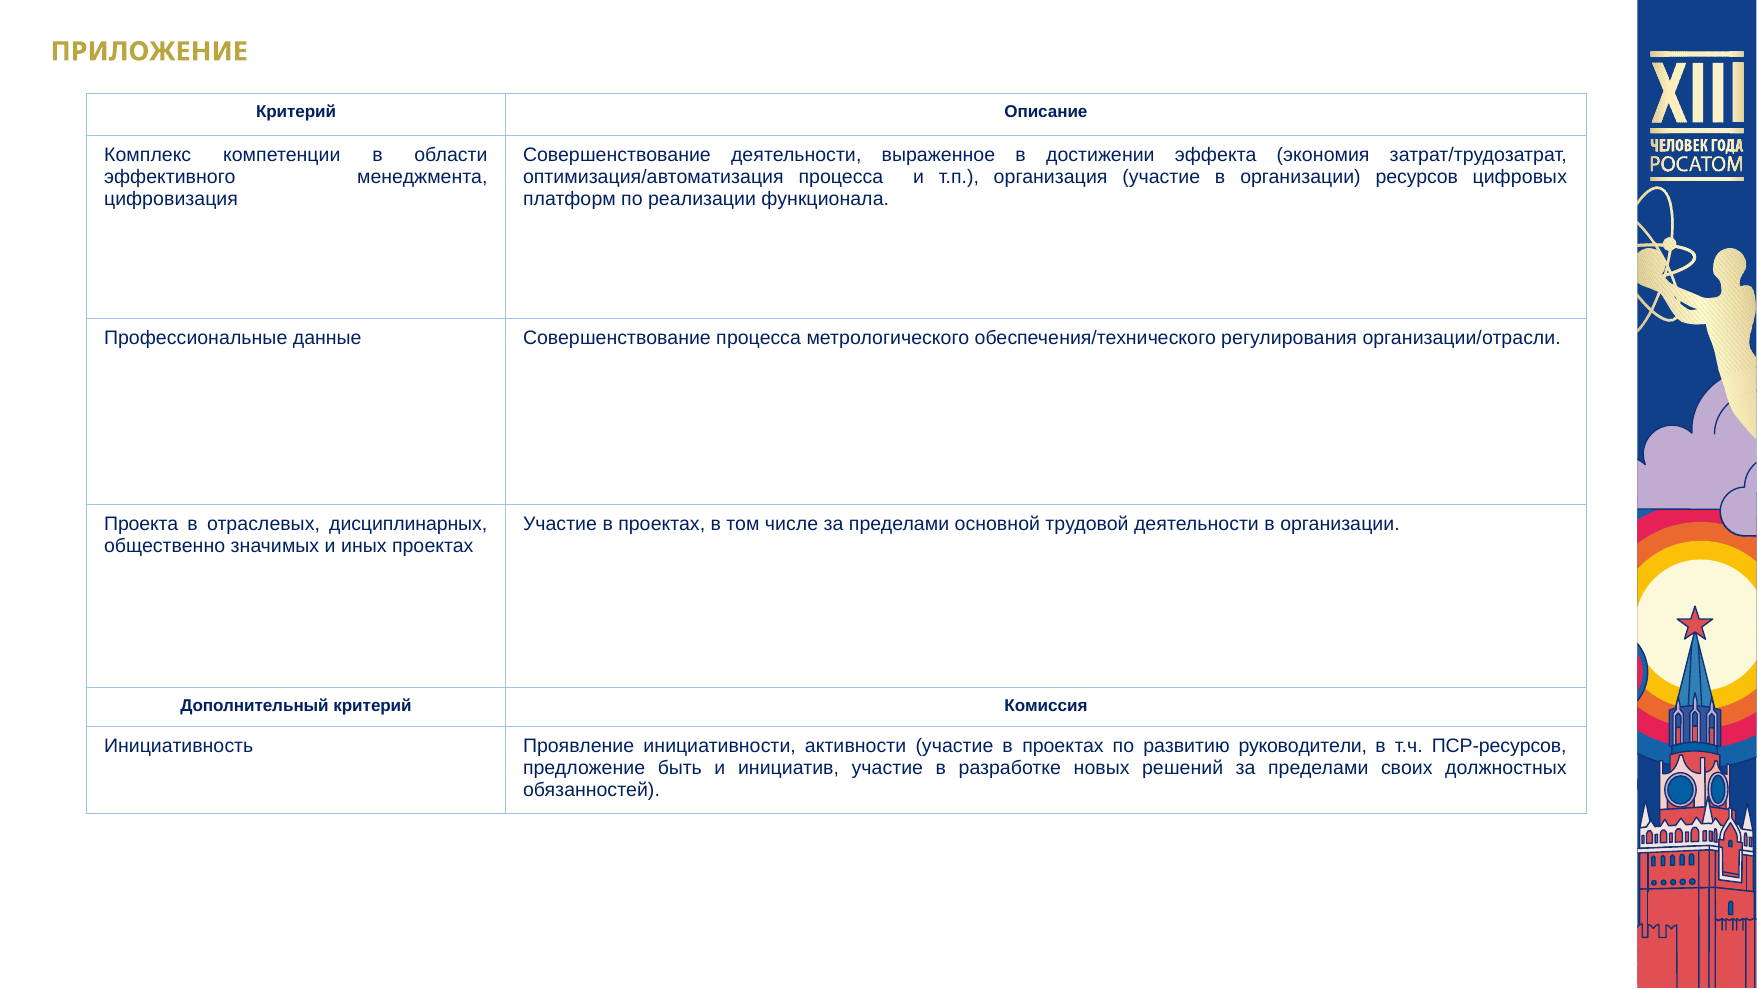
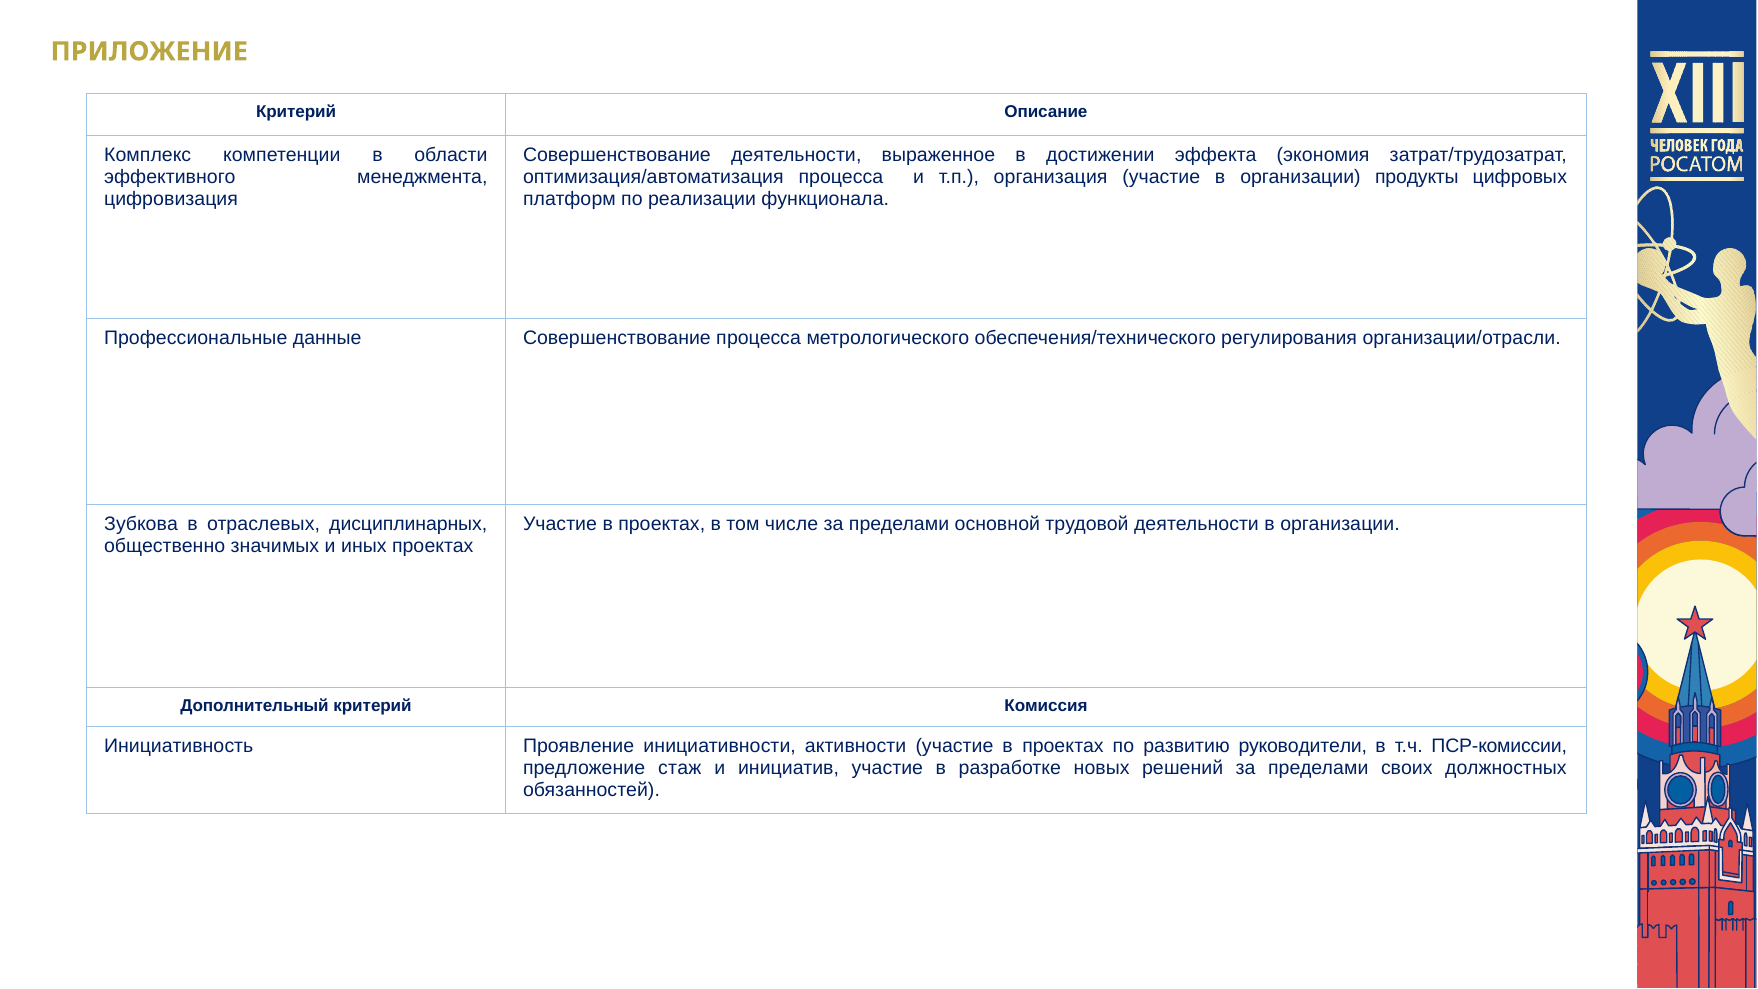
ресурсов: ресурсов -> продукты
Проекта: Проекта -> Зубкова
ПСР-ресурсов: ПСР-ресурсов -> ПСР-комиссии
быть: быть -> стаж
